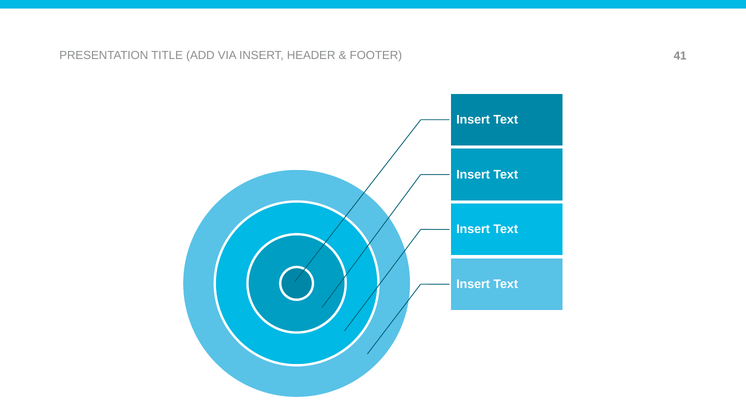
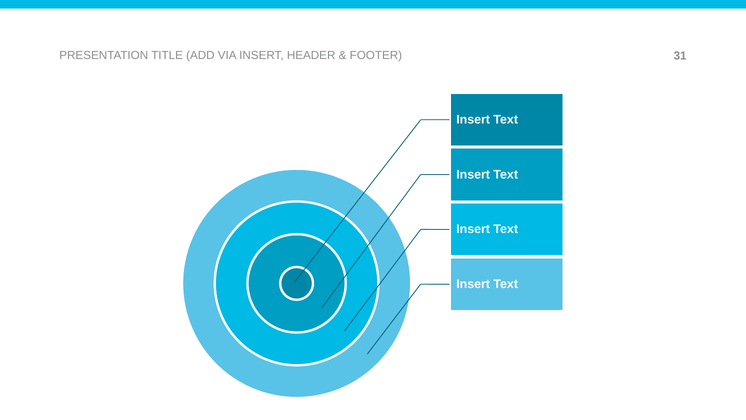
41: 41 -> 31
